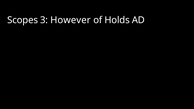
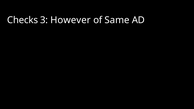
Scopes: Scopes -> Checks
Holds: Holds -> Same
